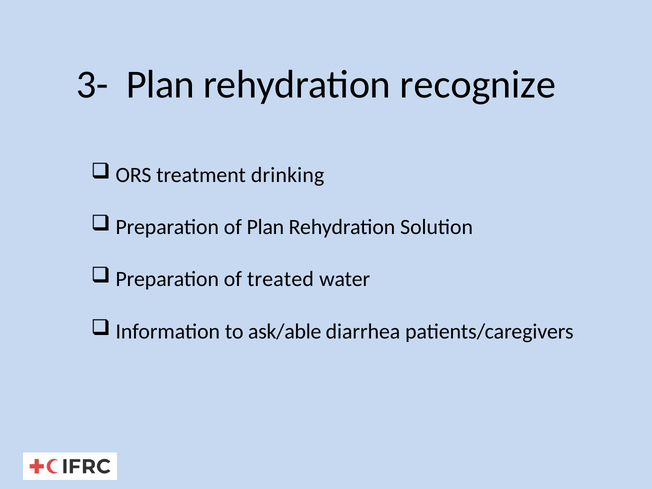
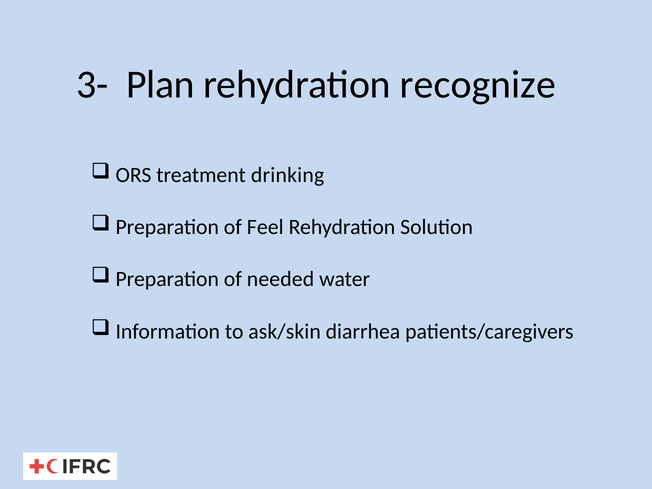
of Plan: Plan -> Feel
treated: treated -> needed
ask/able: ask/able -> ask/skin
